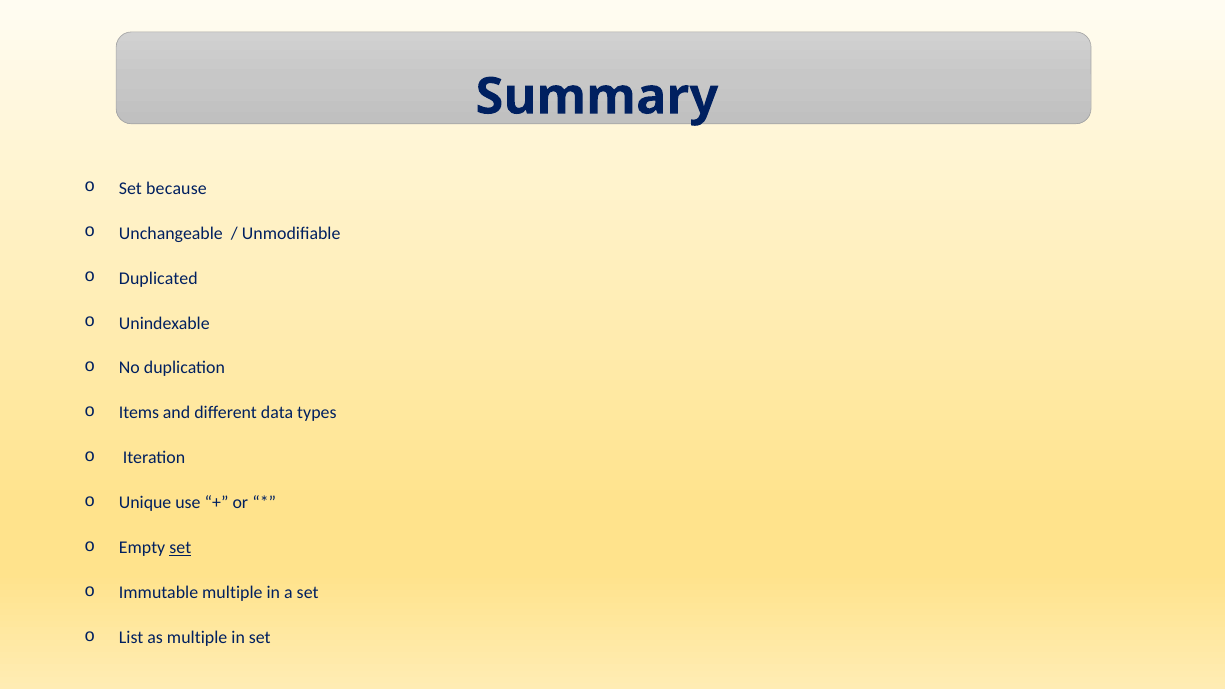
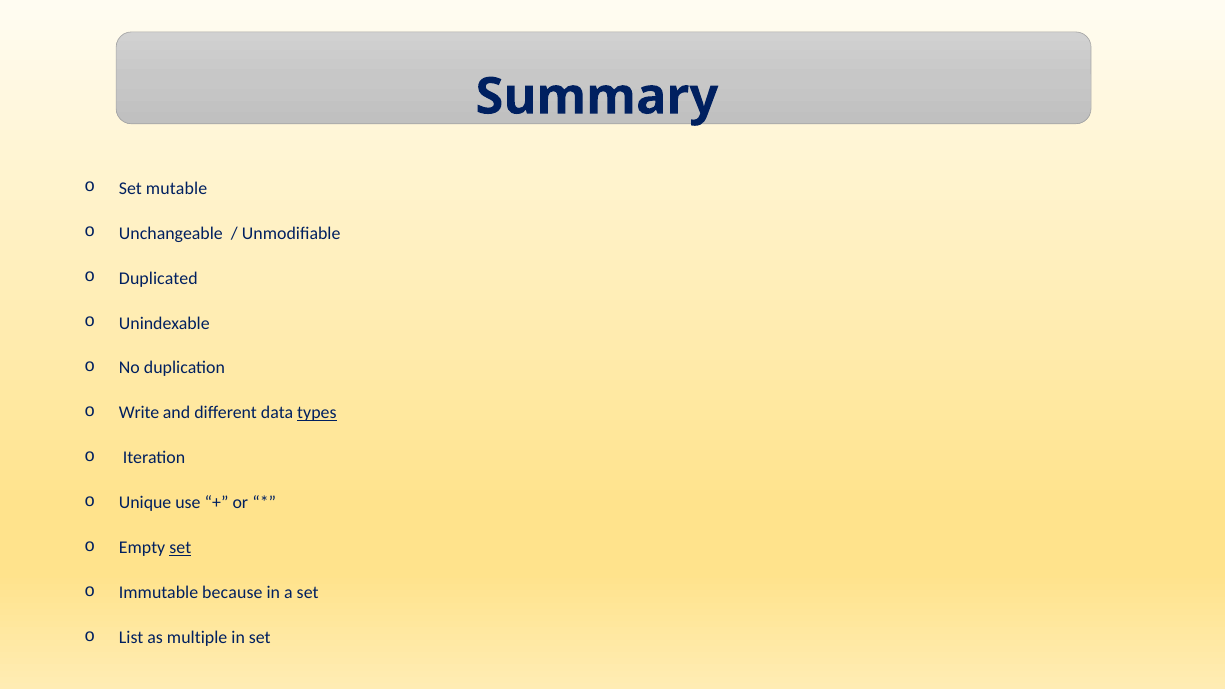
because: because -> mutable
Items: Items -> Write
types underline: none -> present
Immutable multiple: multiple -> because
